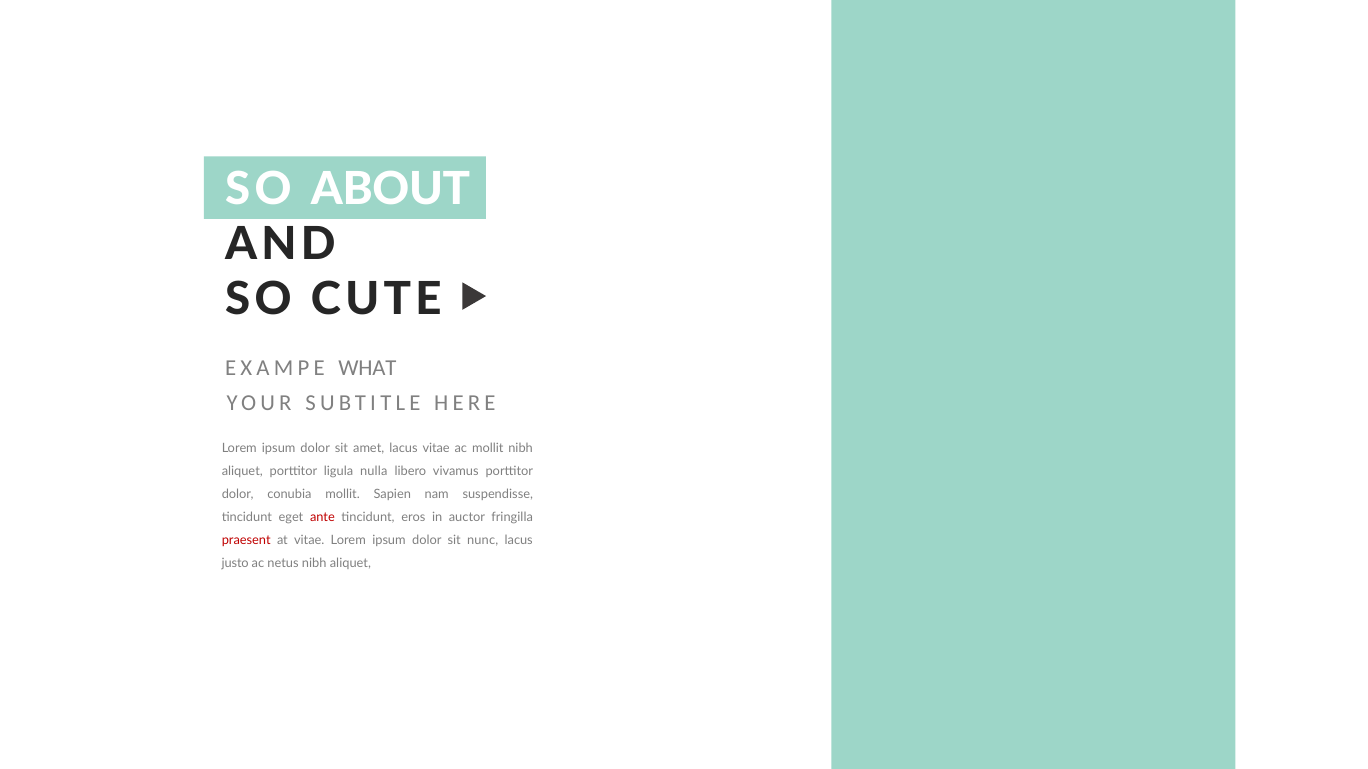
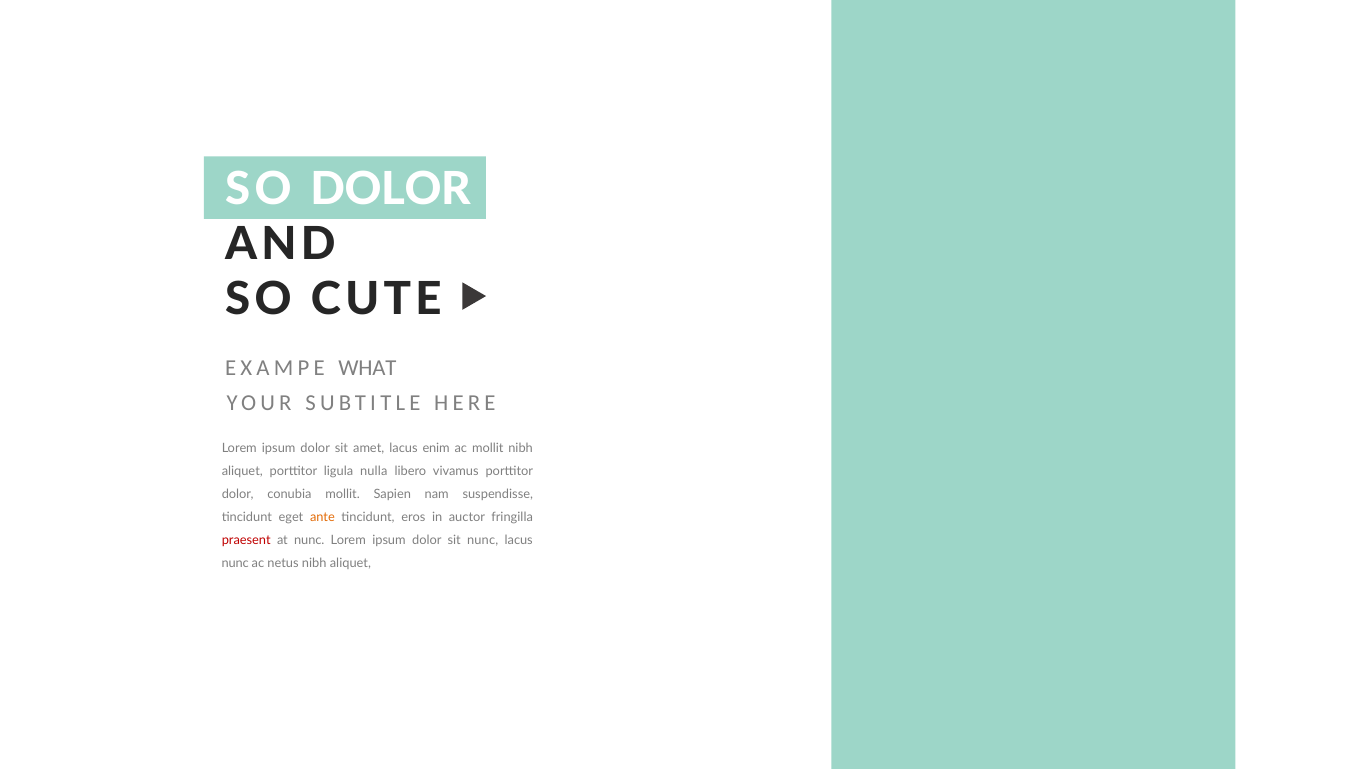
SO ABOUT: ABOUT -> DOLOR
lacus vitae: vitae -> enim
ante colour: red -> orange
at vitae: vitae -> nunc
justo at (235, 564): justo -> nunc
